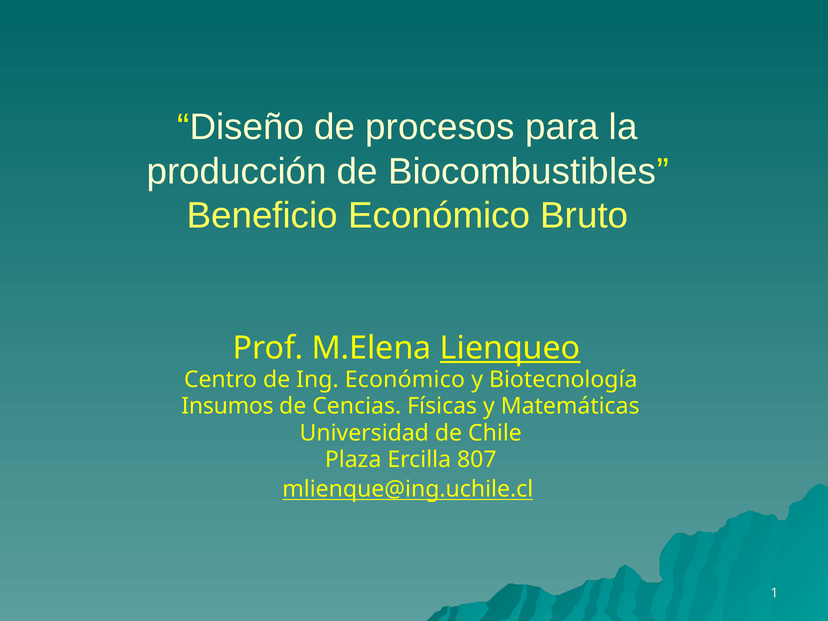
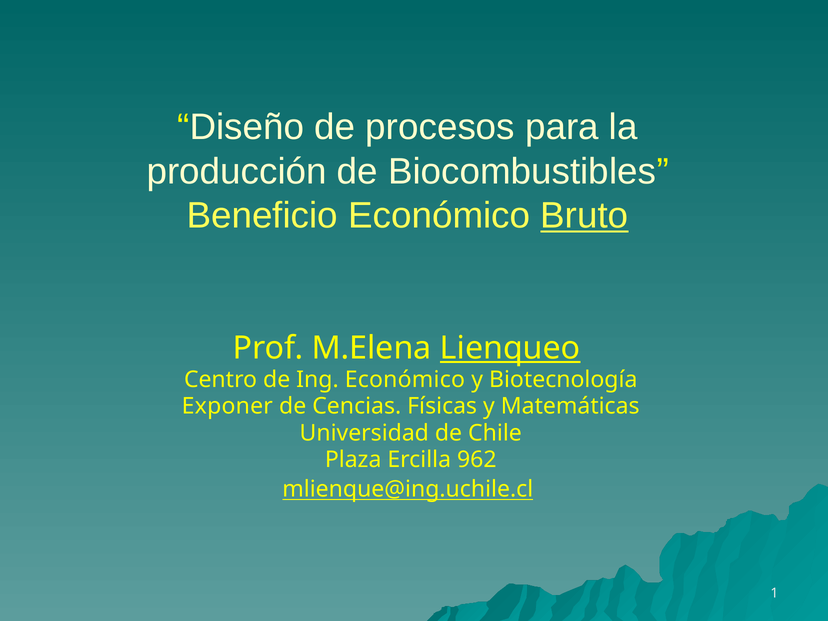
Bruto underline: none -> present
Insumos: Insumos -> Exponer
807: 807 -> 962
